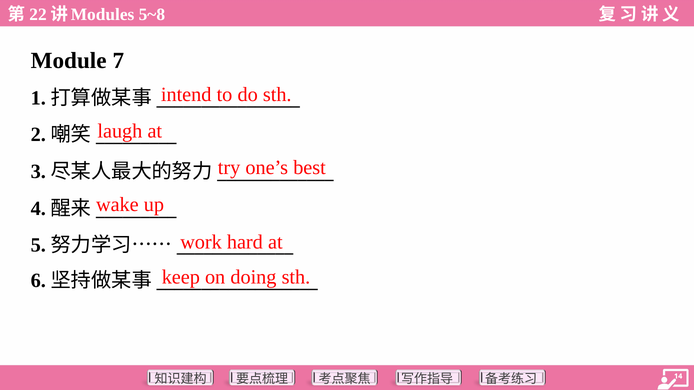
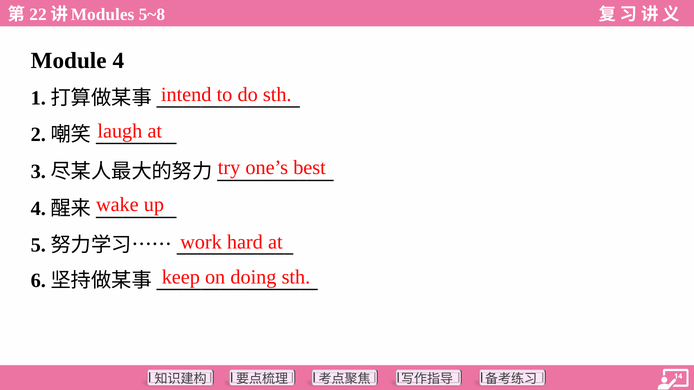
Module 7: 7 -> 4
